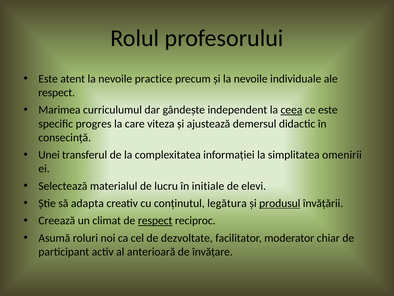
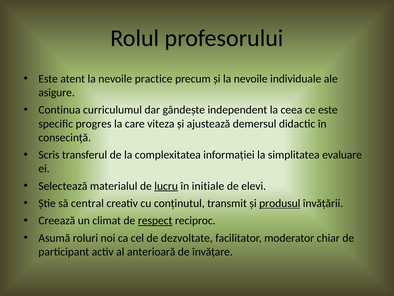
respect at (57, 92): respect -> asigure
Marimea: Marimea -> Continua
ceea underline: present -> none
Unei: Unei -> Scris
omenirii: omenirii -> evaluare
lucru underline: none -> present
adapta: adapta -> central
legătura: legătura -> transmit
